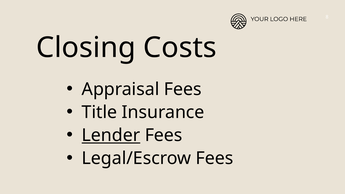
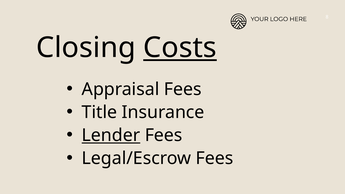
Costs underline: none -> present
